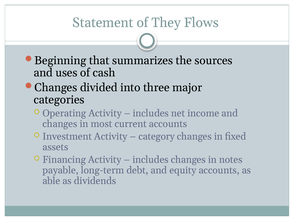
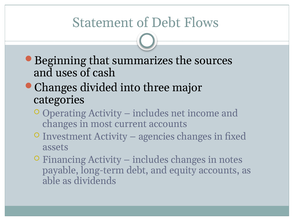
of They: They -> Debt
category: category -> agencies
